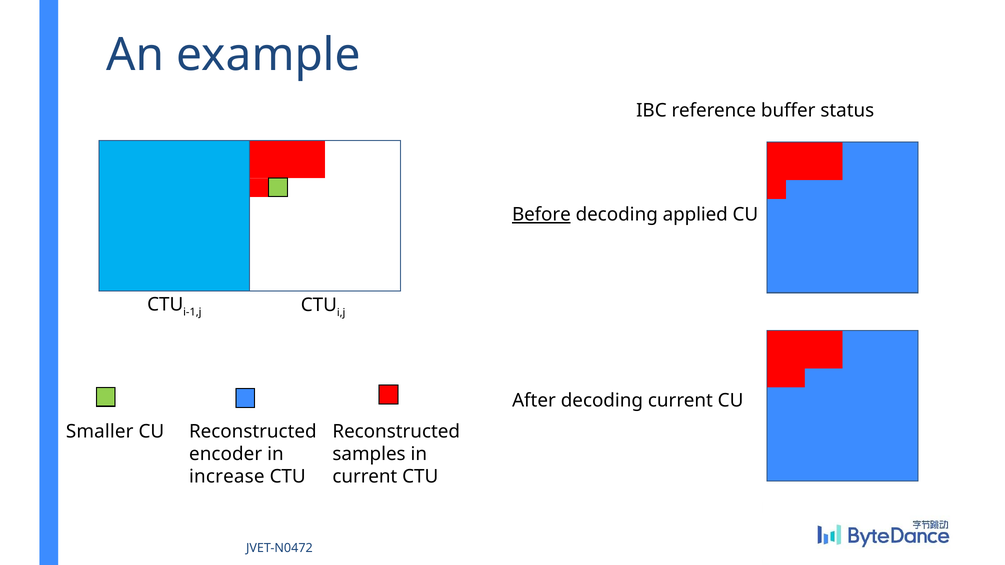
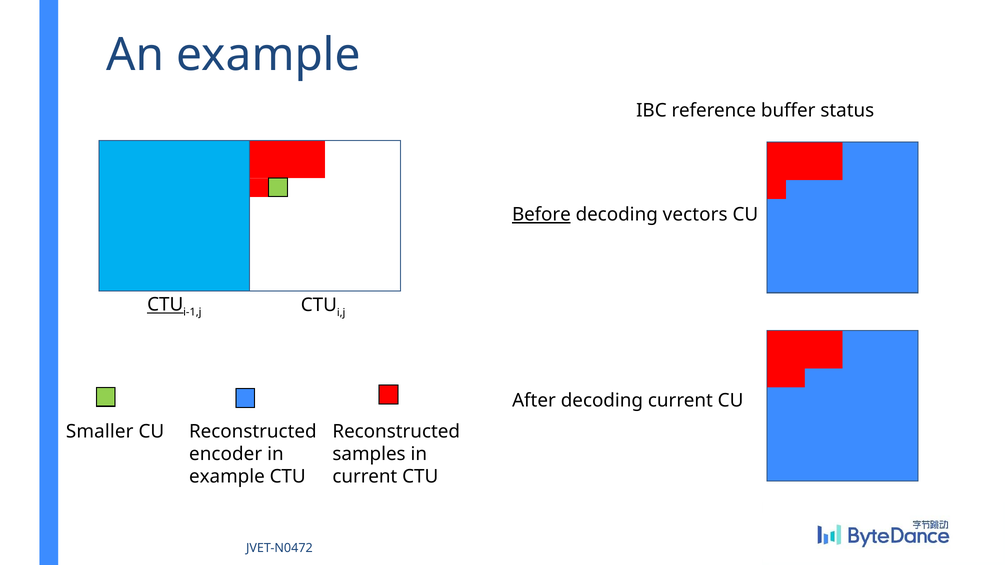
applied: applied -> vectors
CTU at (165, 305) underline: none -> present
increase at (227, 477): increase -> example
